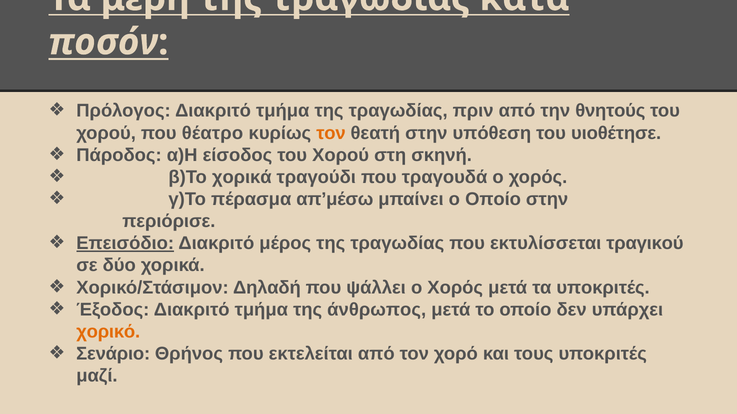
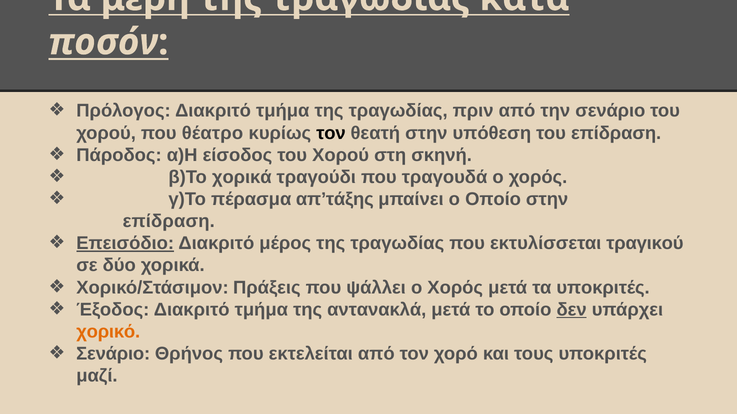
την θνητούς: θνητούς -> σενάριο
τον at (331, 133) colour: orange -> black
του υιοθέτησε: υιοθέτησε -> επίδραση
απ’μέσω: απ’μέσω -> απ’τάξης
περιόρισε at (169, 222): περιόρισε -> επίδραση
Δηλαδή: Δηλαδή -> Πράξεις
άνθρωπος: άνθρωπος -> αντανακλά
δεν underline: none -> present
